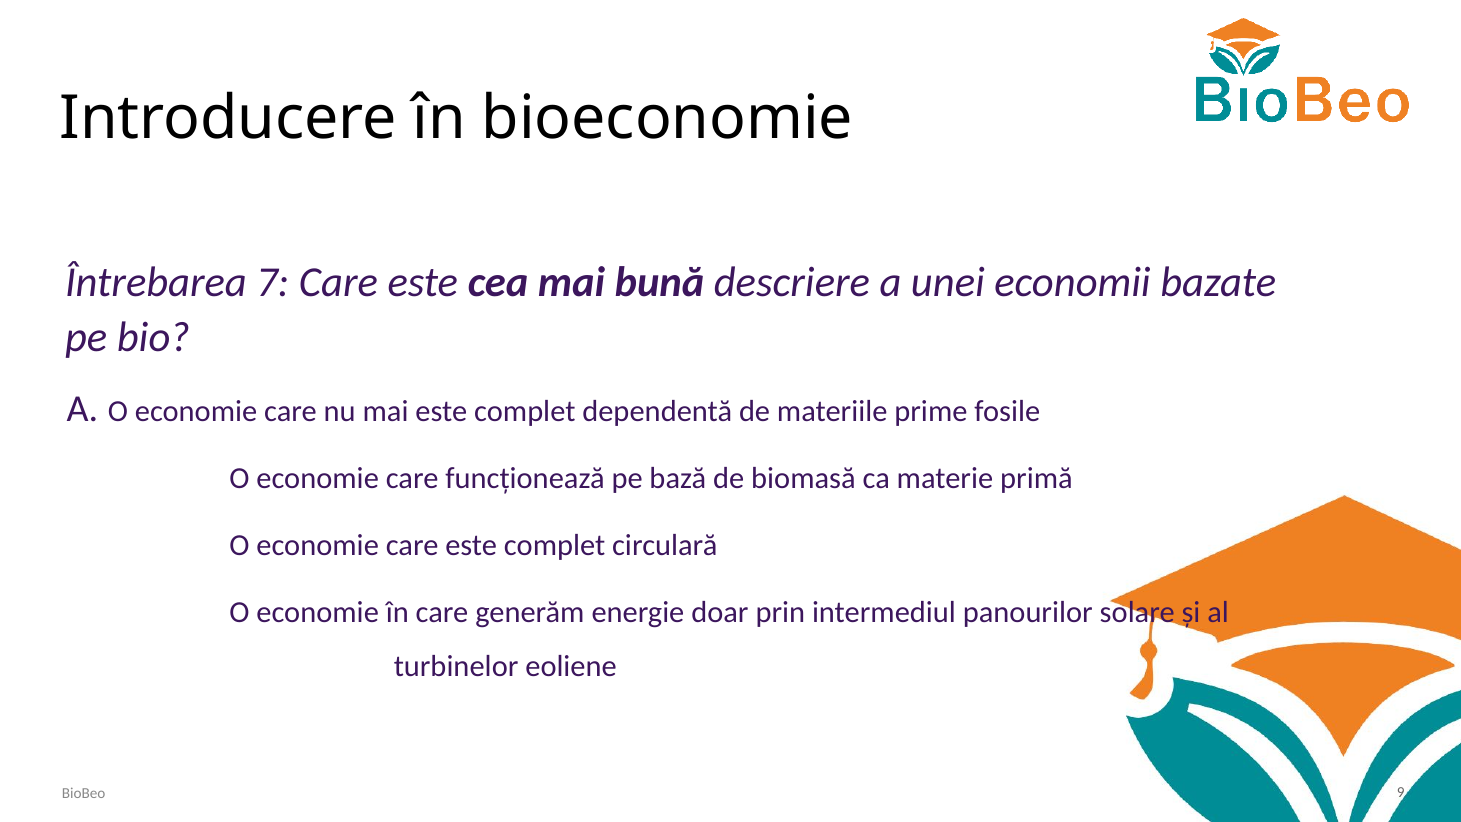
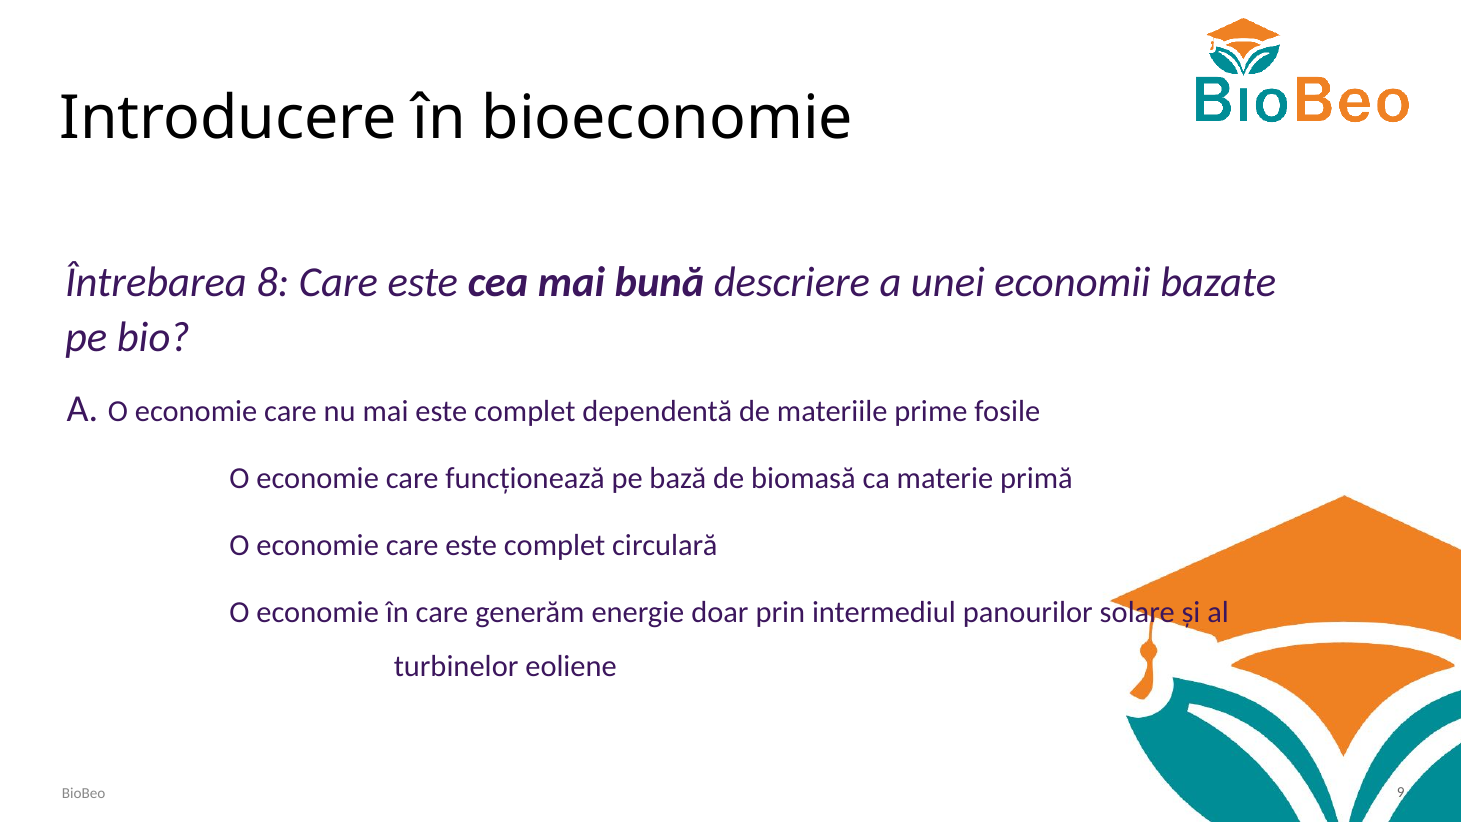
7: 7 -> 8
